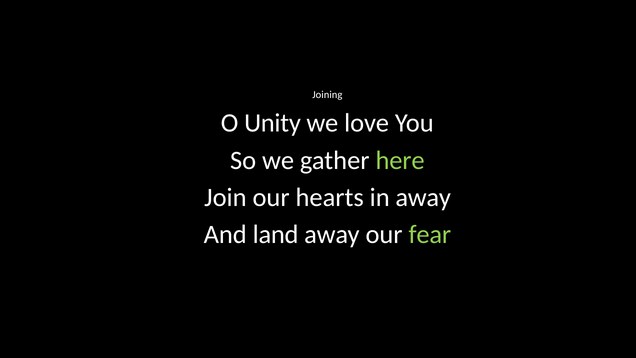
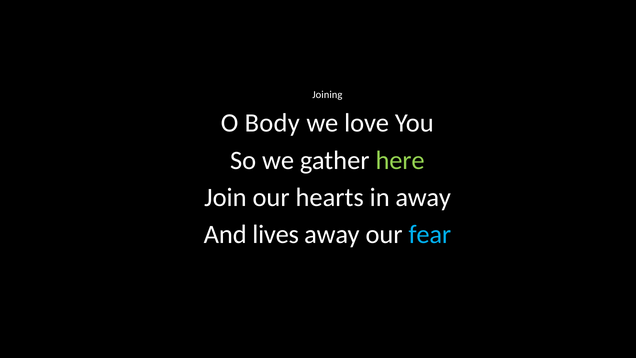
Unity: Unity -> Body
land: land -> lives
fear colour: light green -> light blue
